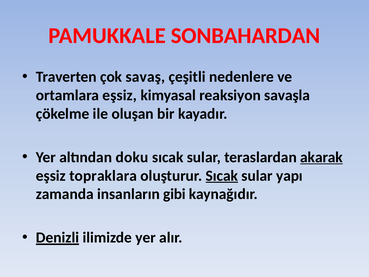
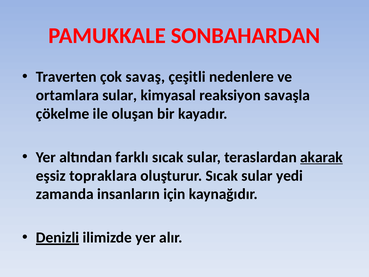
ortamlara eşsiz: eşsiz -> sular
doku: doku -> farklı
Sıcak at (222, 176) underline: present -> none
yapı: yapı -> yedi
gibi: gibi -> için
